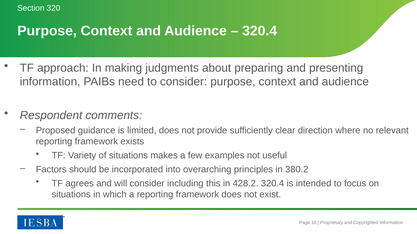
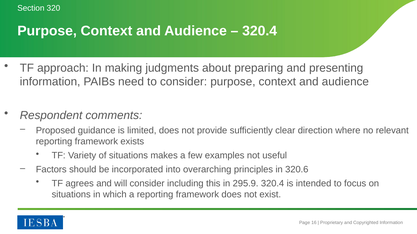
380.2: 380.2 -> 320.6
428.2: 428.2 -> 295.9
